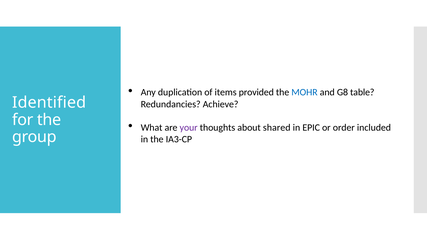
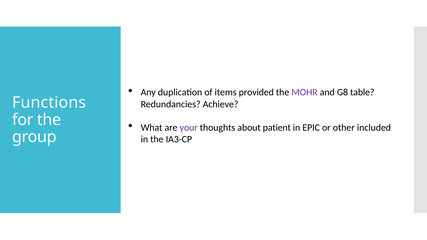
MOHR colour: blue -> purple
Identified: Identified -> Functions
shared: shared -> patient
order: order -> other
